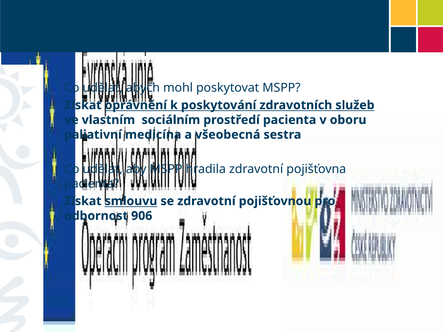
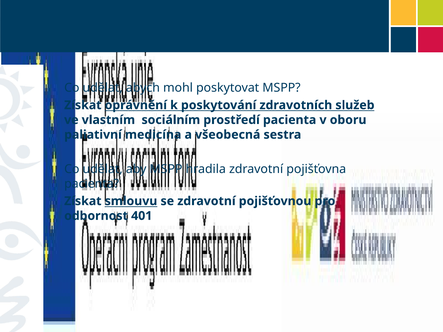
906: 906 -> 401
